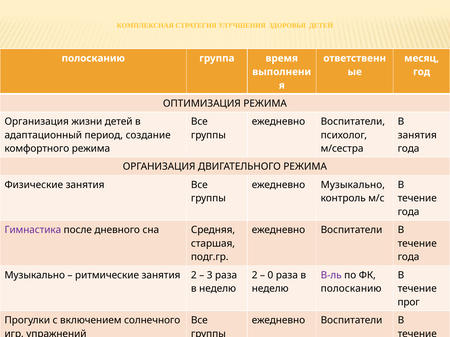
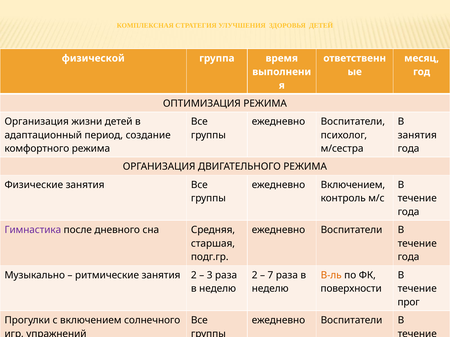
полосканию at (93, 58): полосканию -> физической
ежедневно Музыкально: Музыкально -> Включением
0: 0 -> 7
В-ль at (331, 275) colour: purple -> orange
полосканию at (351, 289): полосканию -> поверхности
